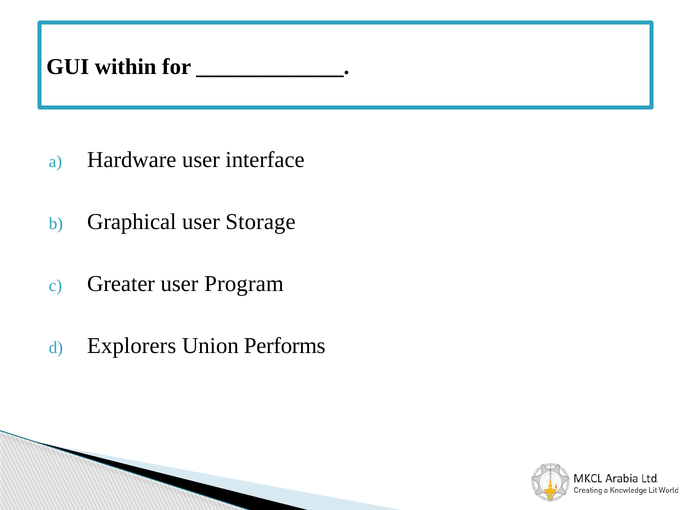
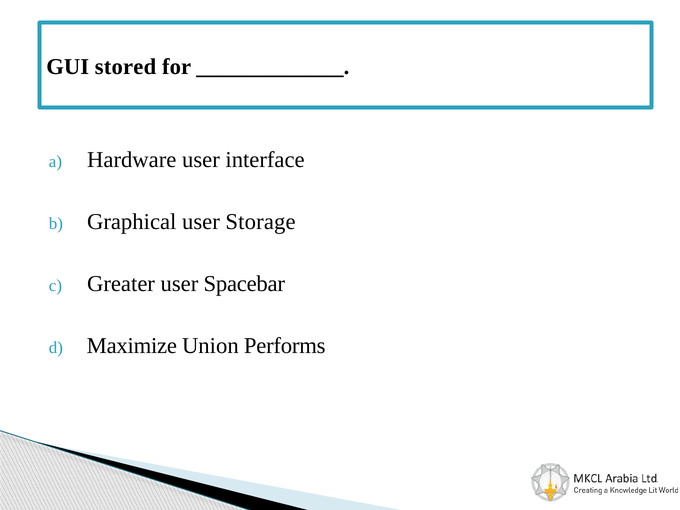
within: within -> stored
Program: Program -> Spacebar
Explorers: Explorers -> Maximize
